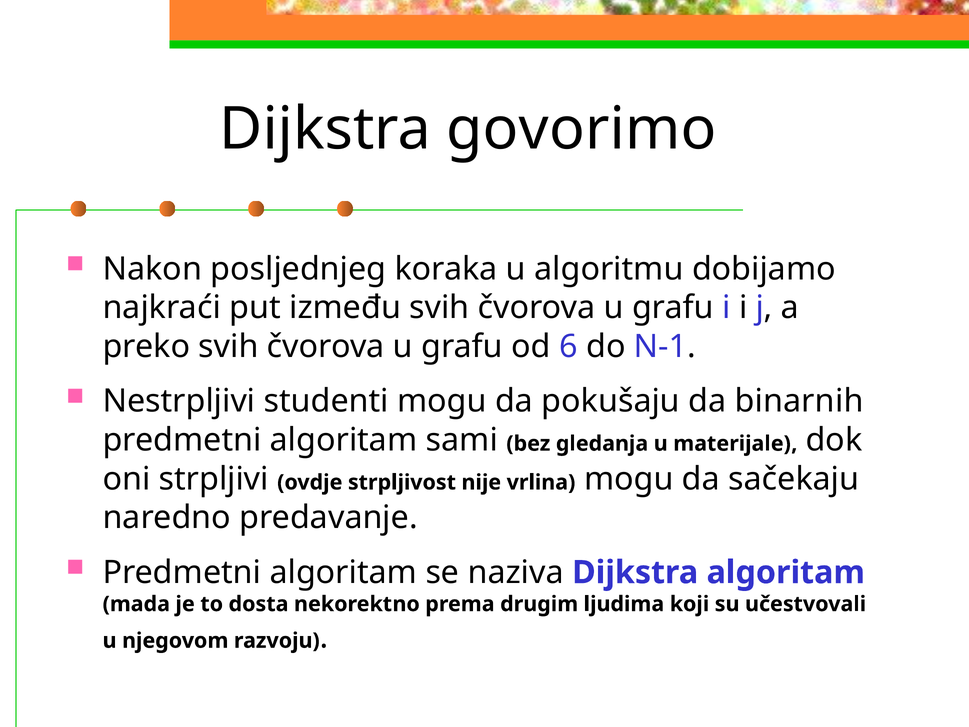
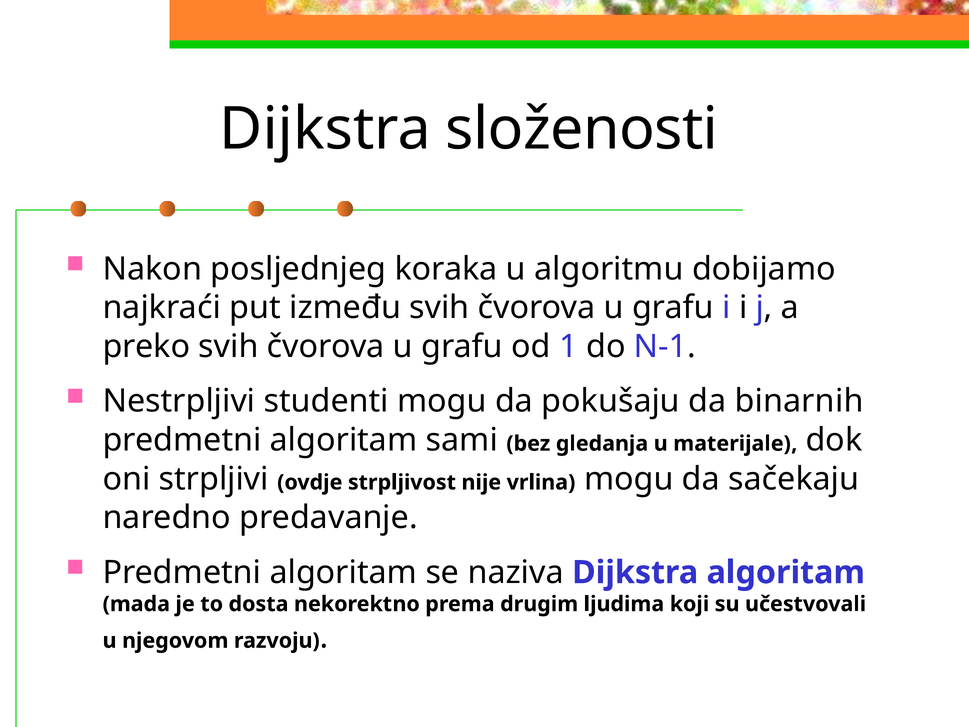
govorimo: govorimo -> složenosti
6: 6 -> 1
